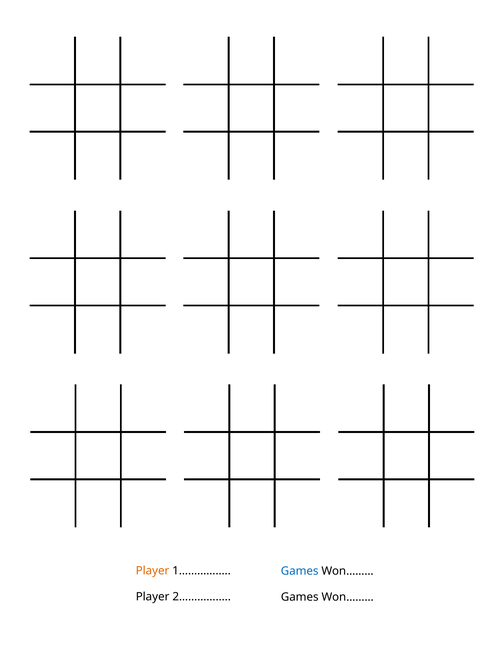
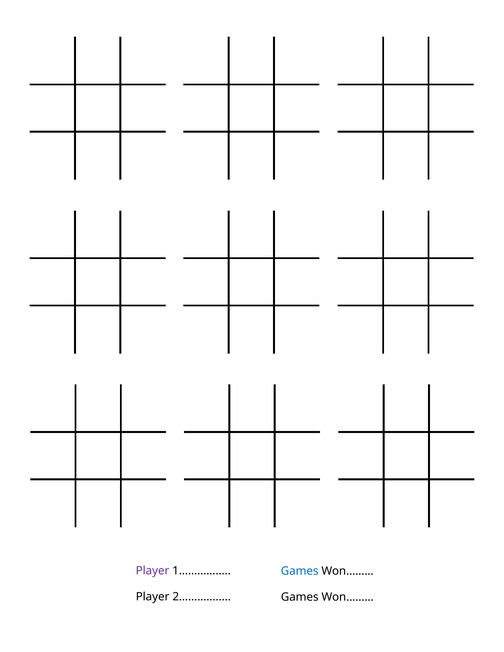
Player at (152, 571) colour: orange -> purple
